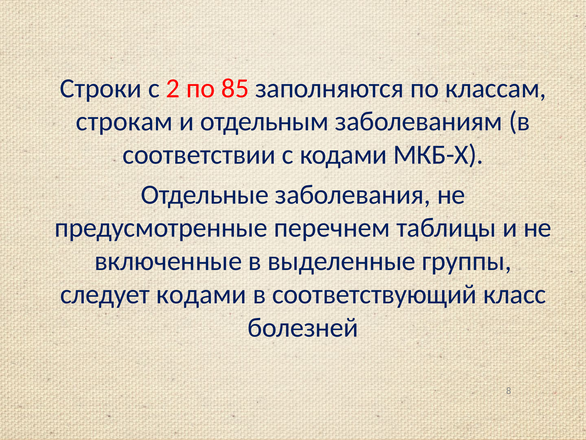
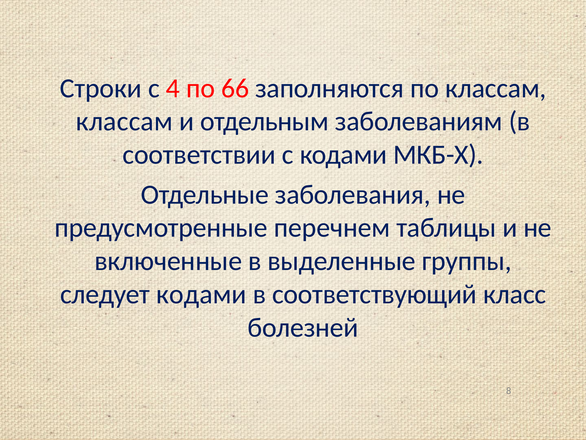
2: 2 -> 4
85: 85 -> 66
строкам at (124, 121): строкам -> классам
